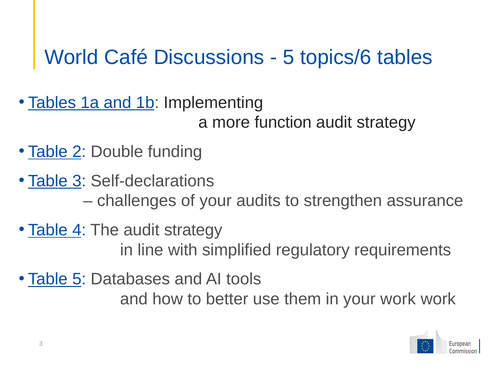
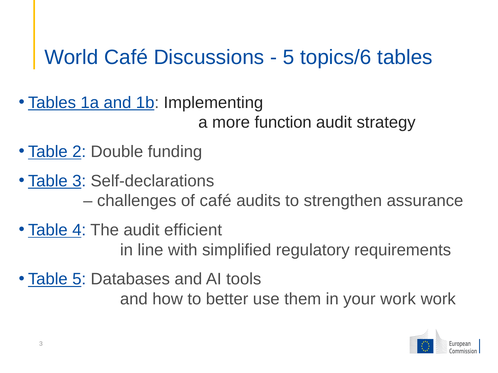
of your: your -> café
The audit strategy: strategy -> efficient
